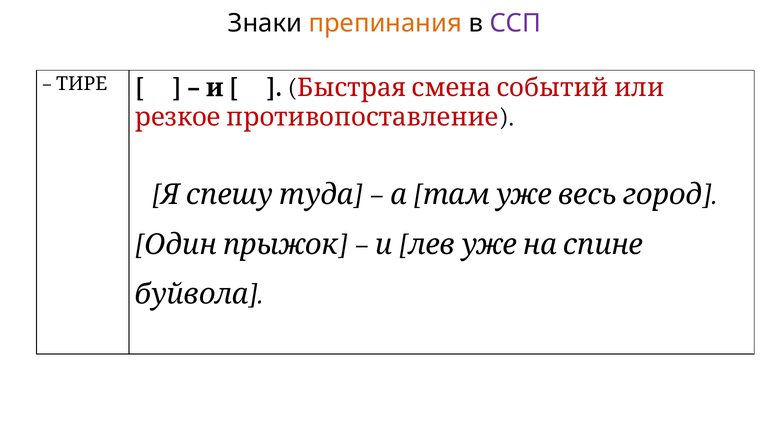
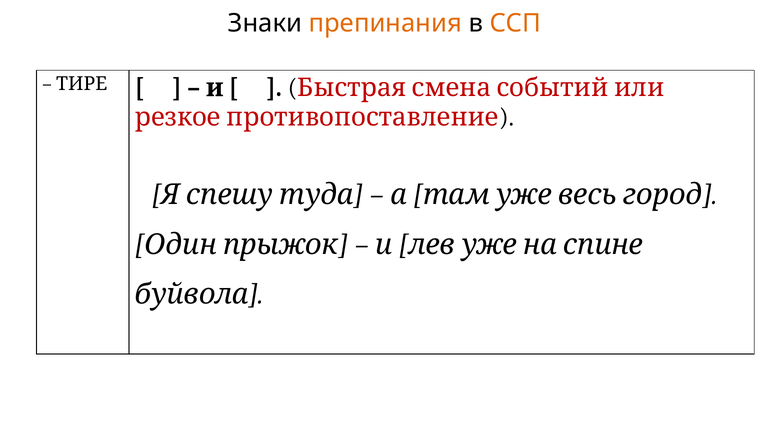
ССП colour: purple -> orange
